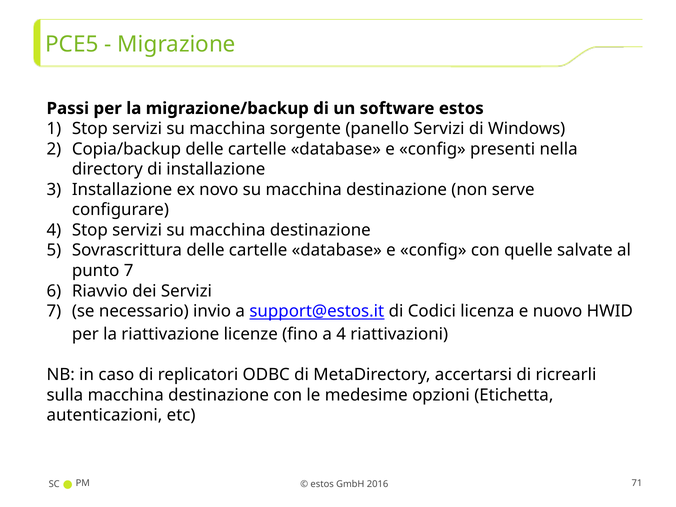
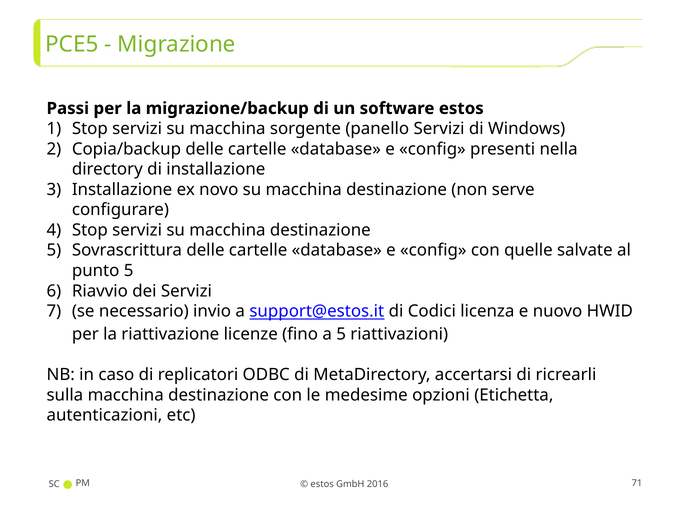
punto 7: 7 -> 5
a 4: 4 -> 5
